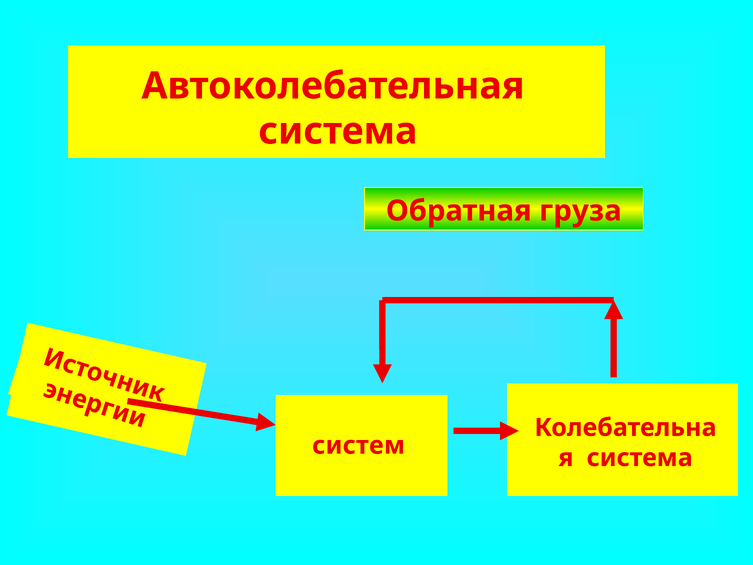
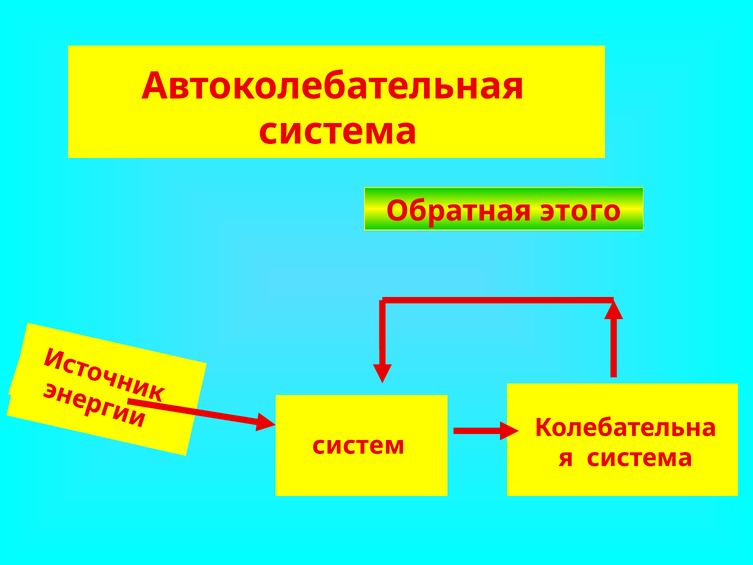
груза: груза -> этого
